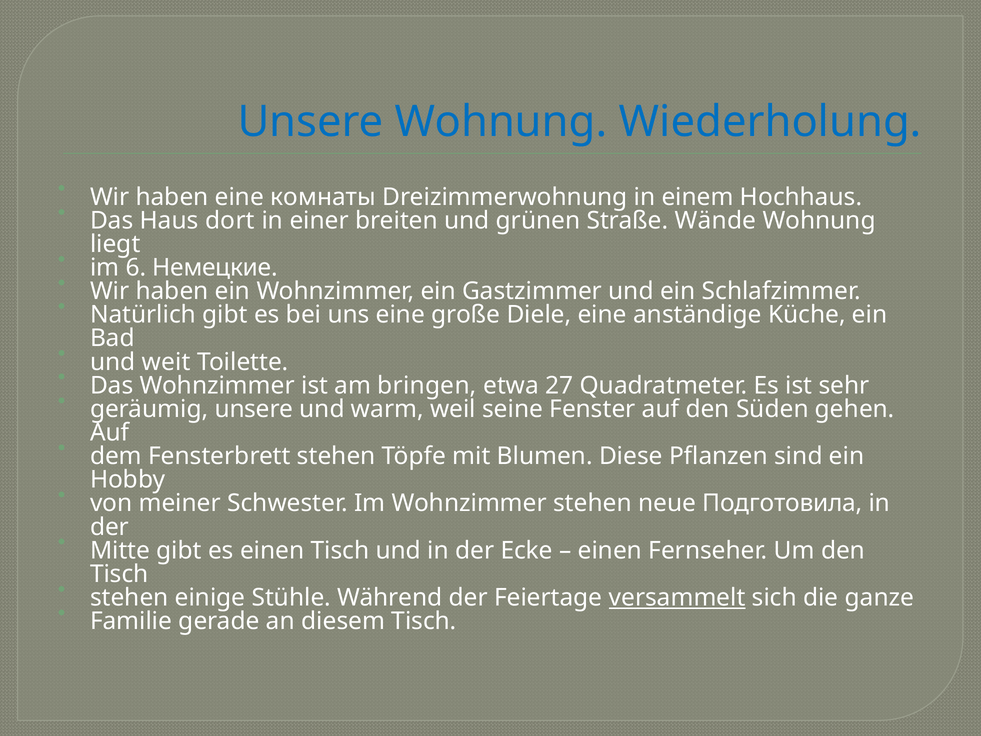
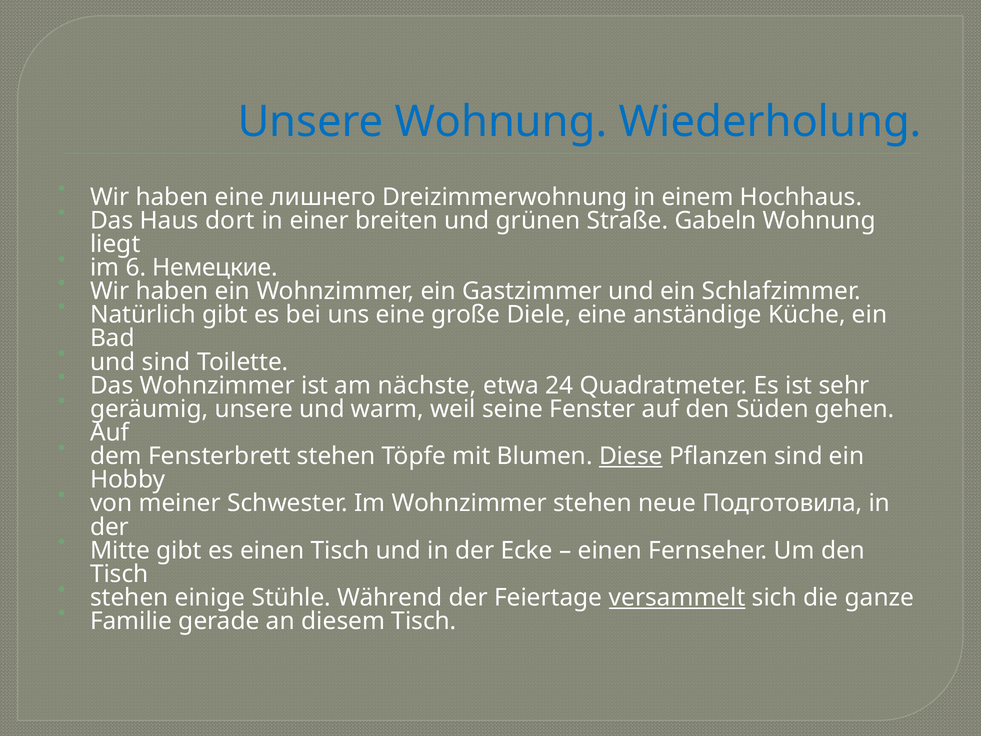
комнаты: комнаты -> лишнего
Wände: Wände -> Gabeln
und weit: weit -> sind
bringen: bringen -> nächste
27: 27 -> 24
Diese underline: none -> present
